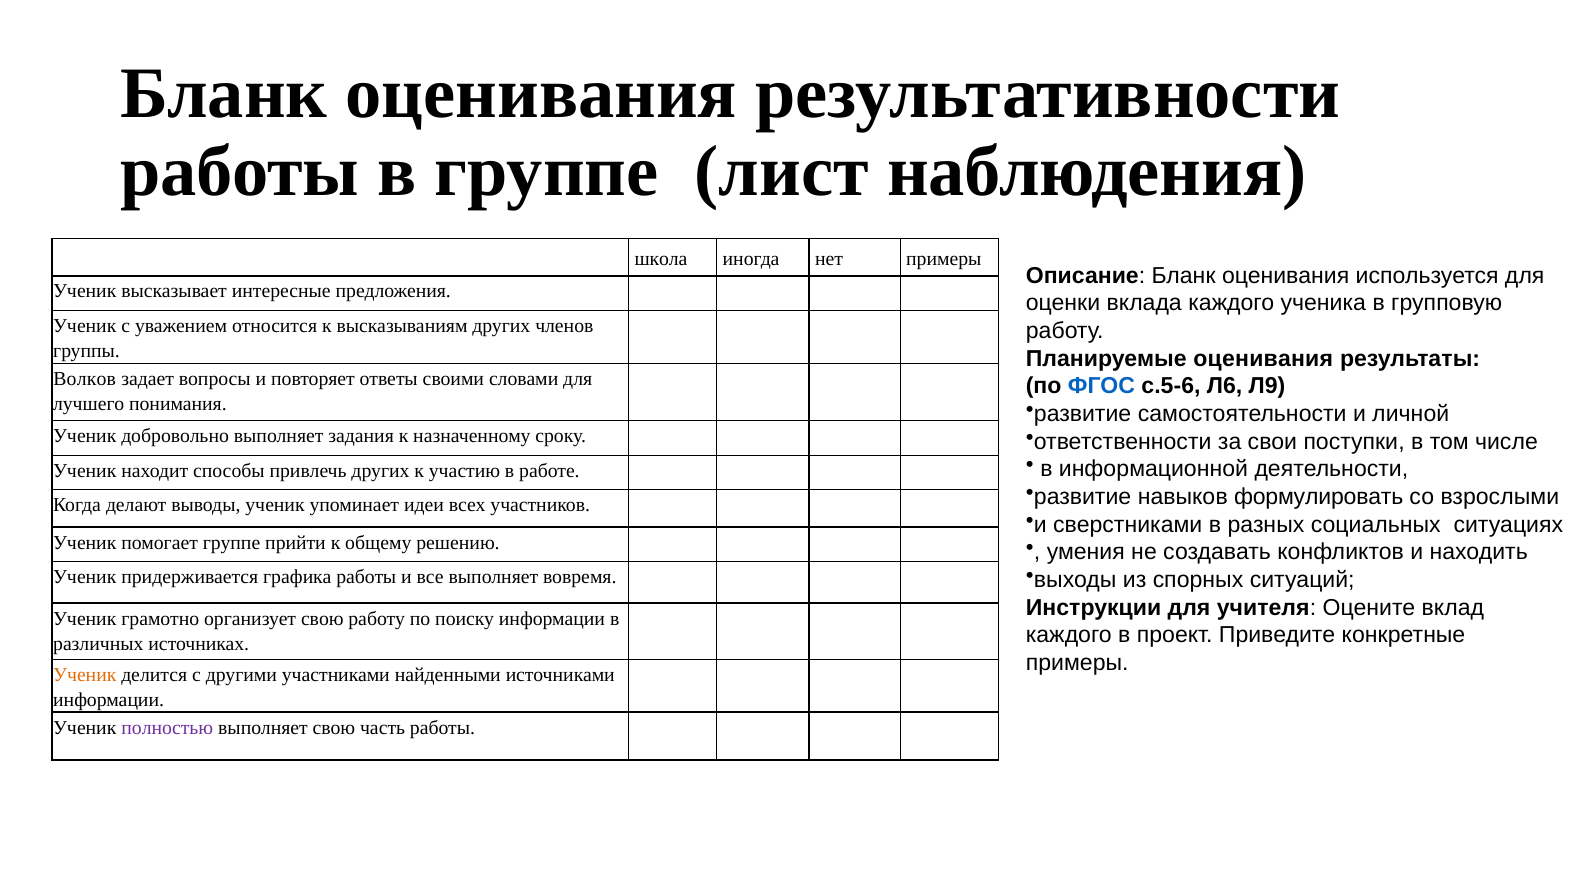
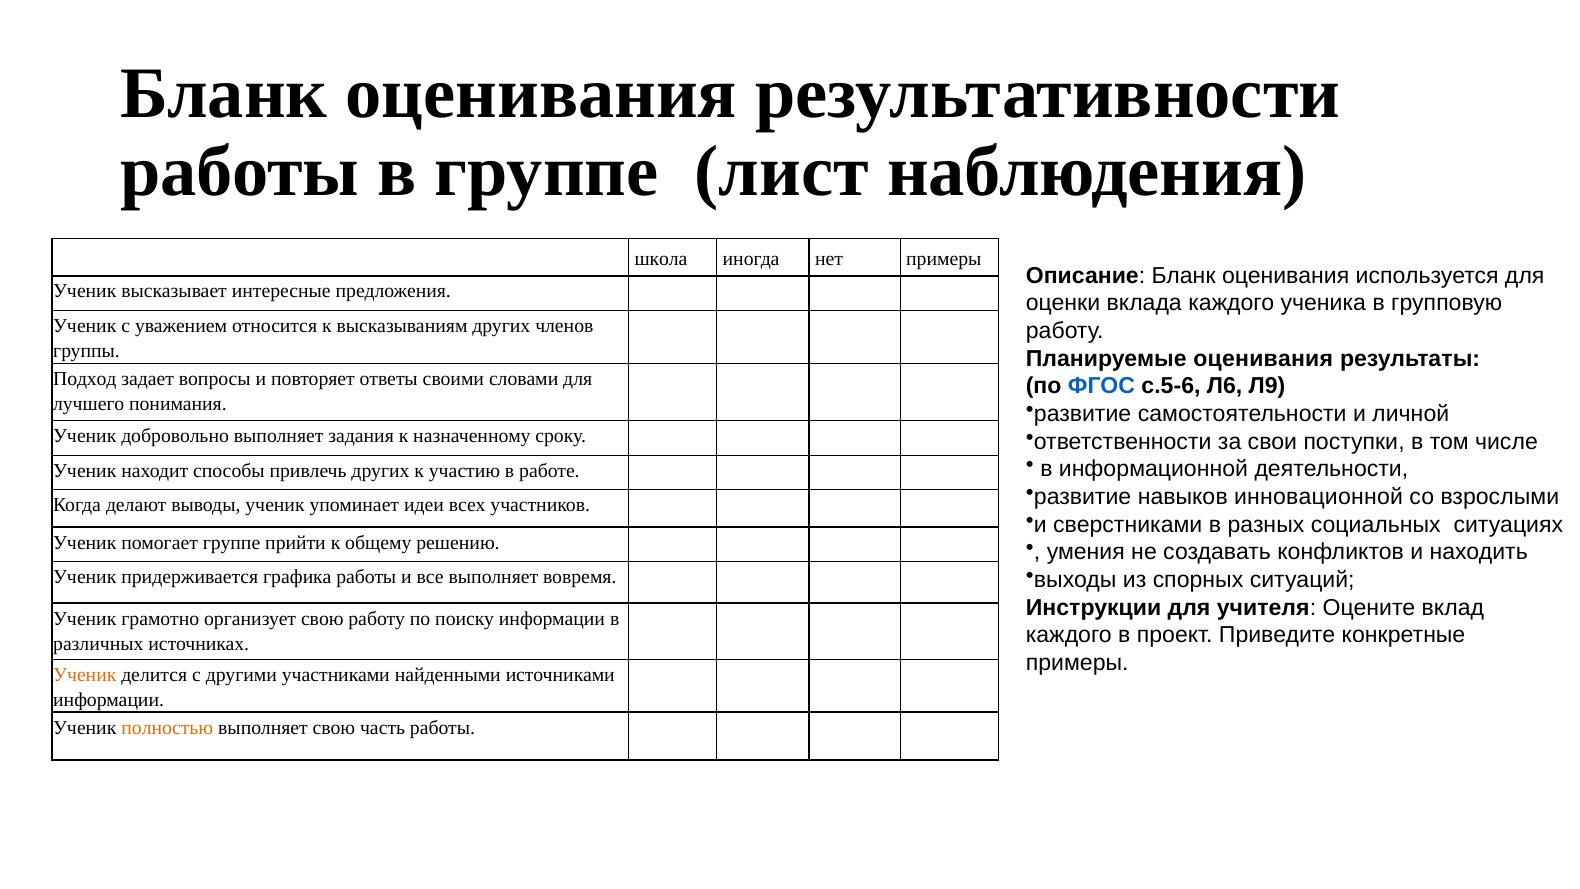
Волков: Волков -> Подход
формулировать: формулировать -> инновационной
полностью colour: purple -> orange
